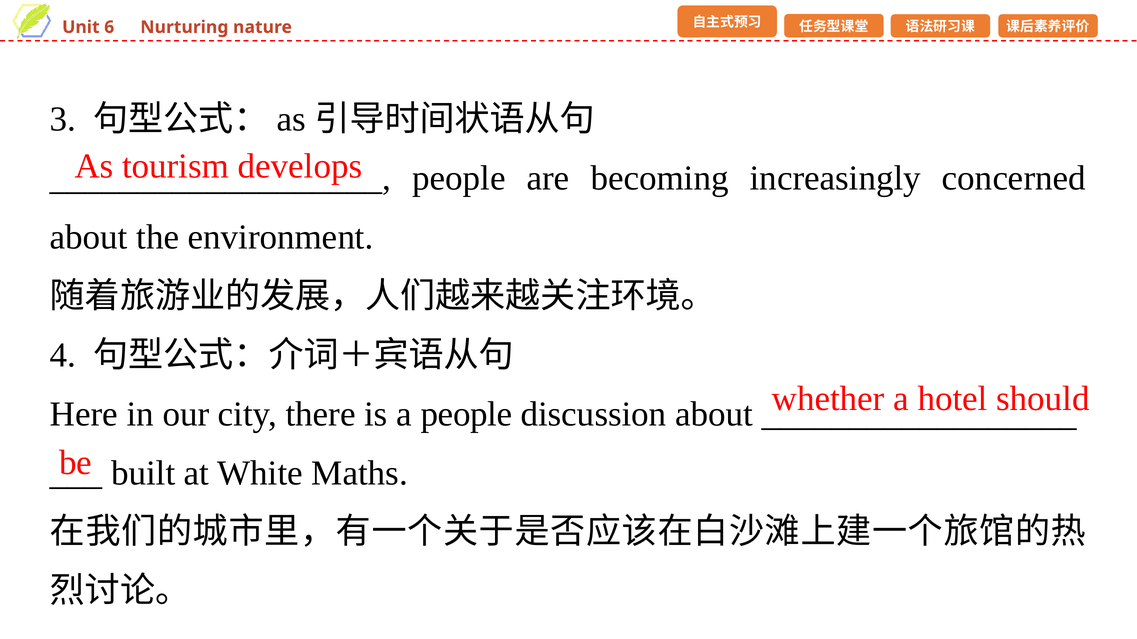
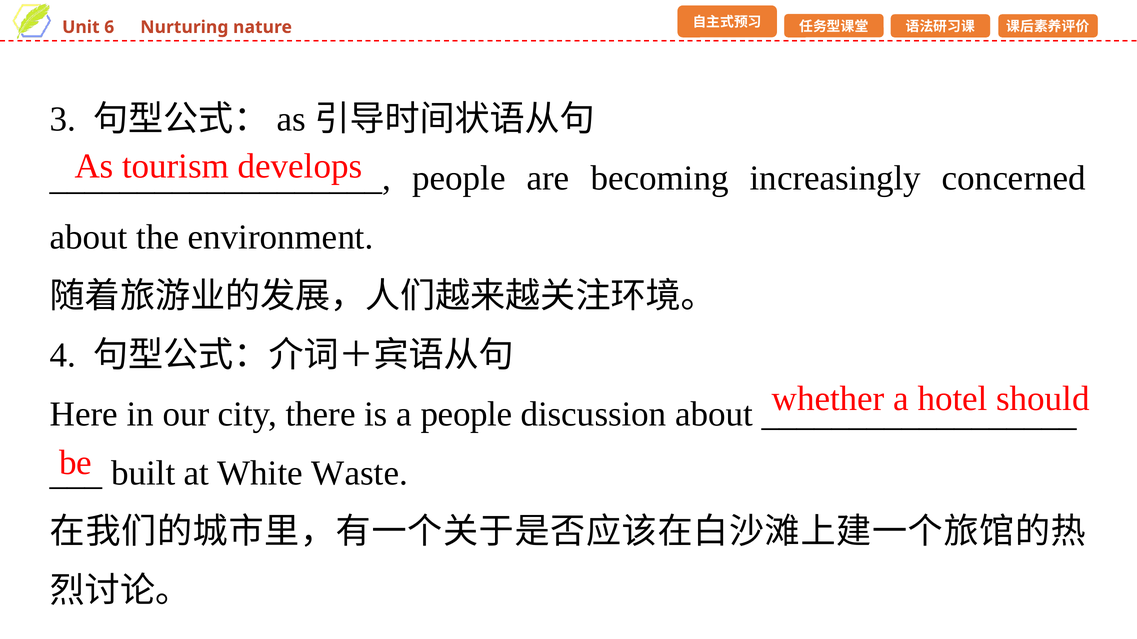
Maths: Maths -> Waste
